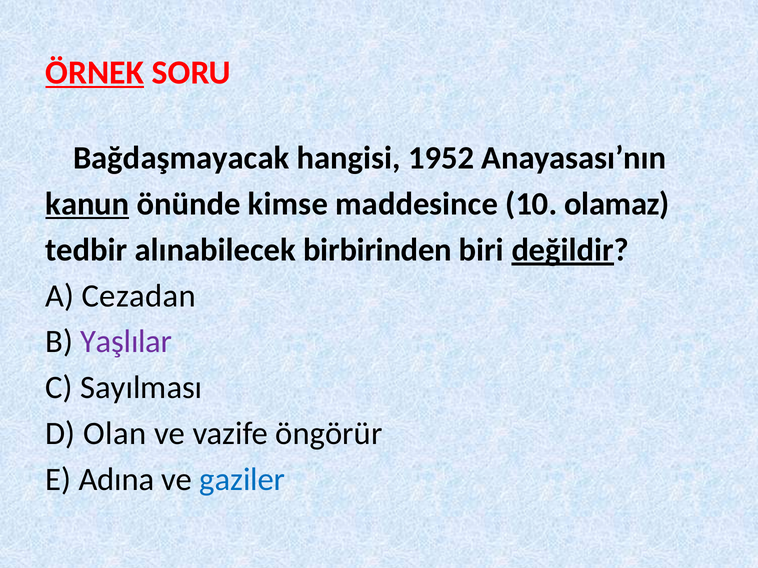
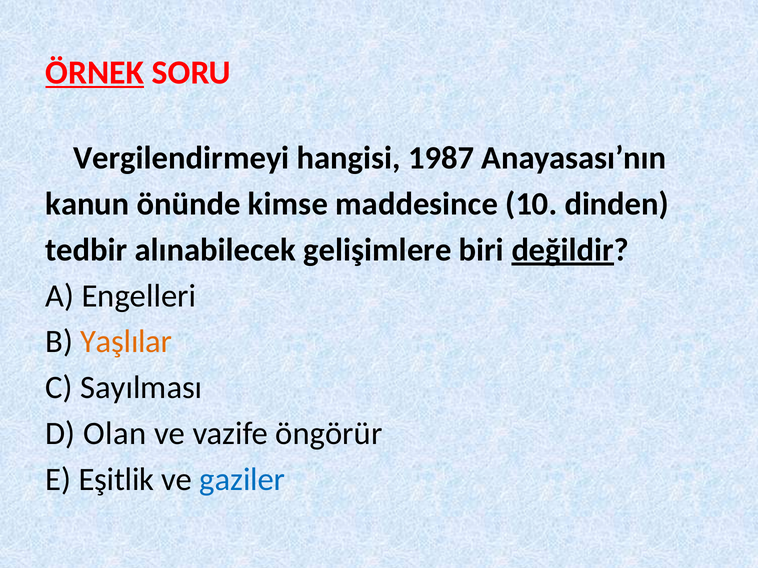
Bağdaşmayacak: Bağdaşmayacak -> Vergilendirmeyi
1952: 1952 -> 1987
kanun underline: present -> none
olamaz: olamaz -> dinden
birbirinden: birbirinden -> gelişimlere
Cezadan: Cezadan -> Engelleri
Yaşlılar colour: purple -> orange
Adına: Adına -> Eşitlik
